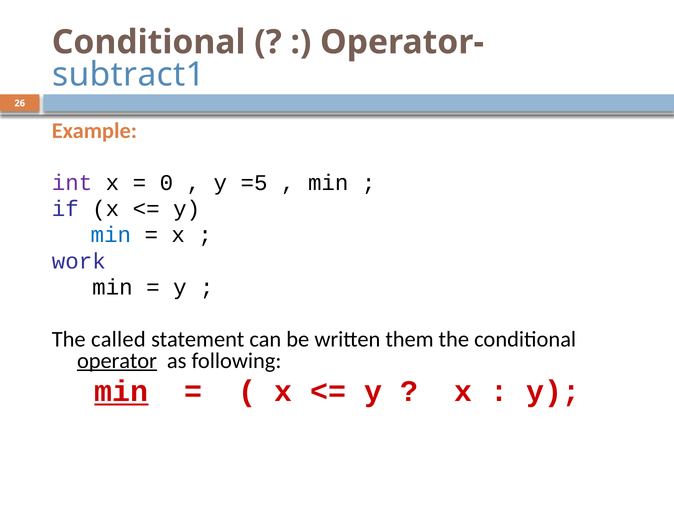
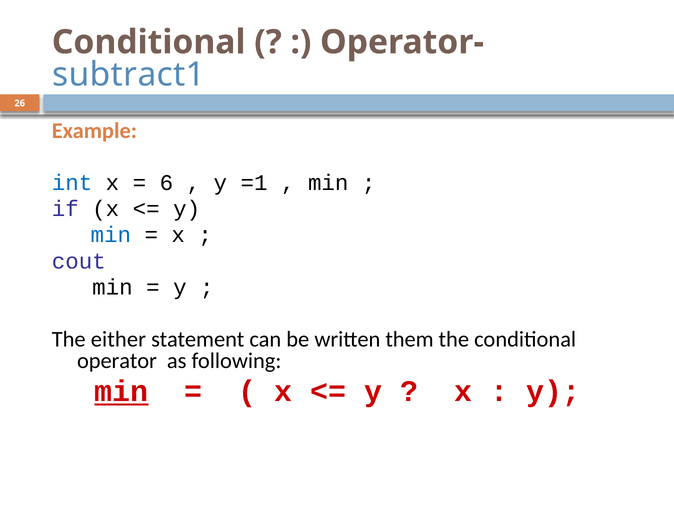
int colour: purple -> blue
0: 0 -> 6
=5: =5 -> =1
work: work -> cout
called: called -> either
operator underline: present -> none
